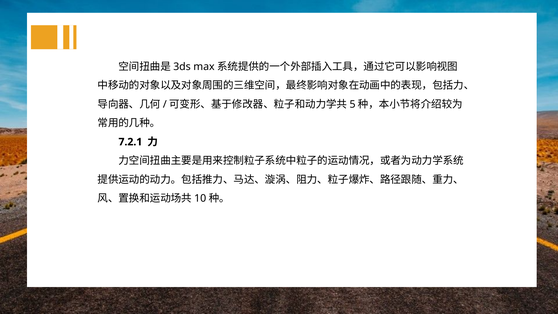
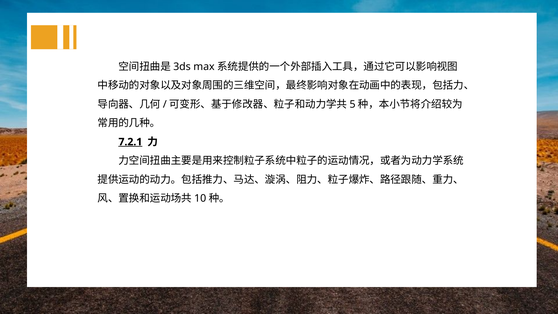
7.2.1 underline: none -> present
